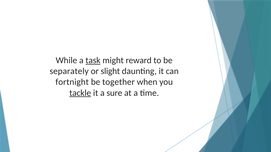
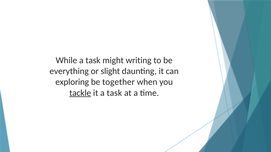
task at (93, 61) underline: present -> none
reward: reward -> writing
separately: separately -> everything
fortnight: fortnight -> exploring
it a sure: sure -> task
